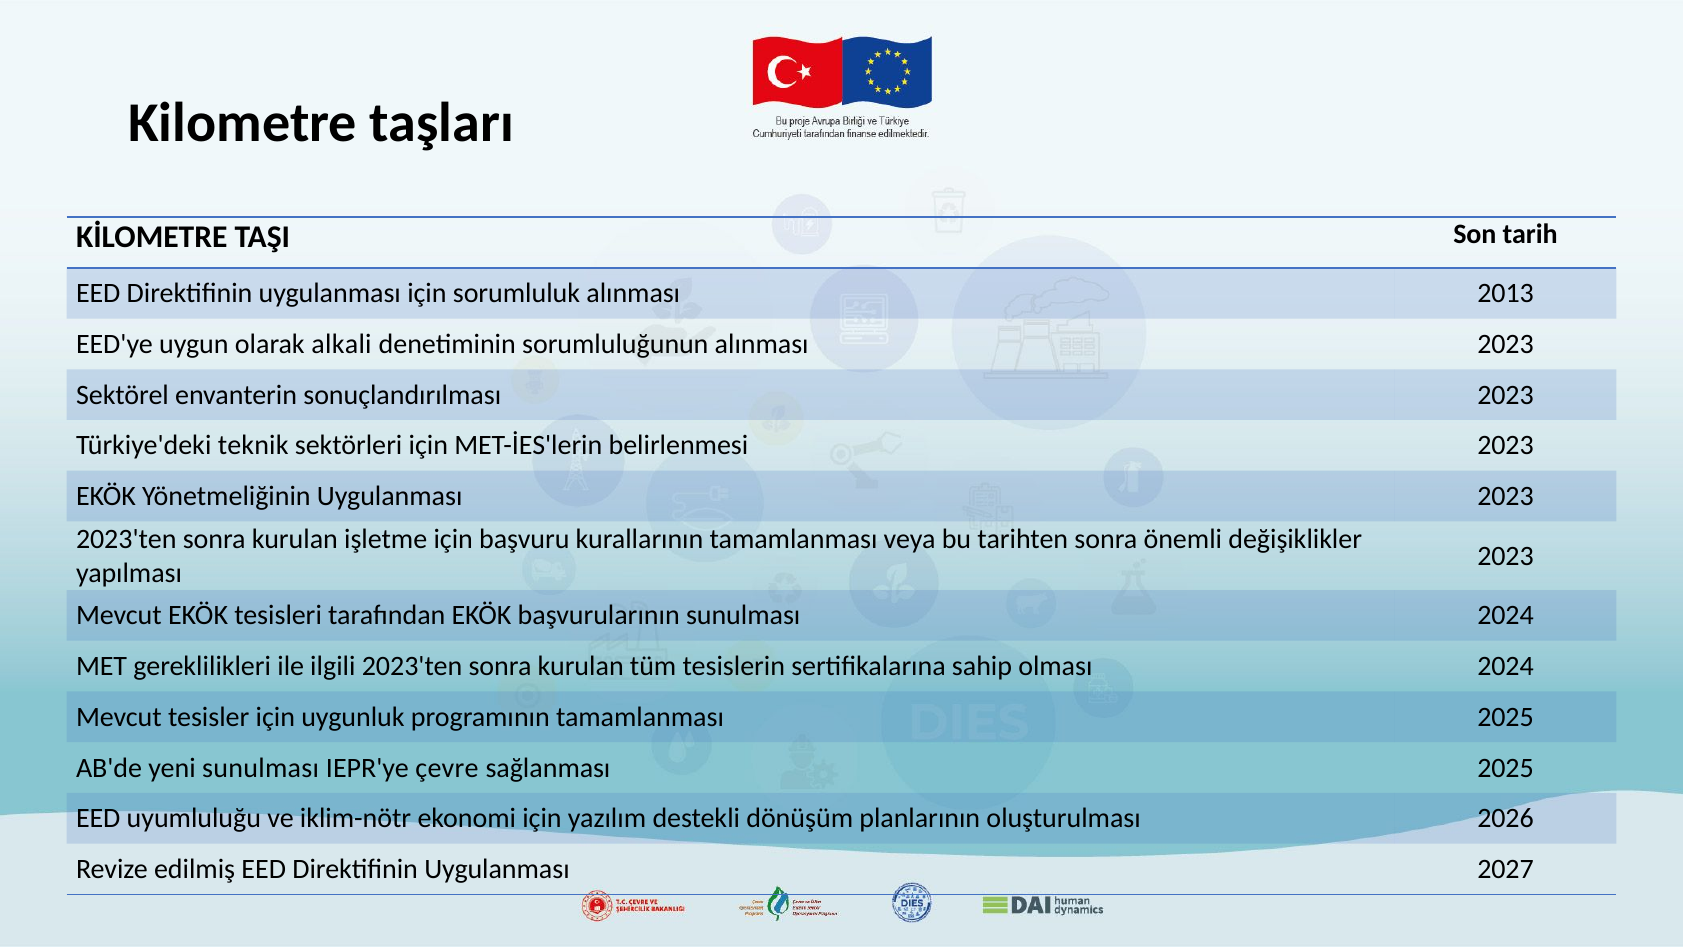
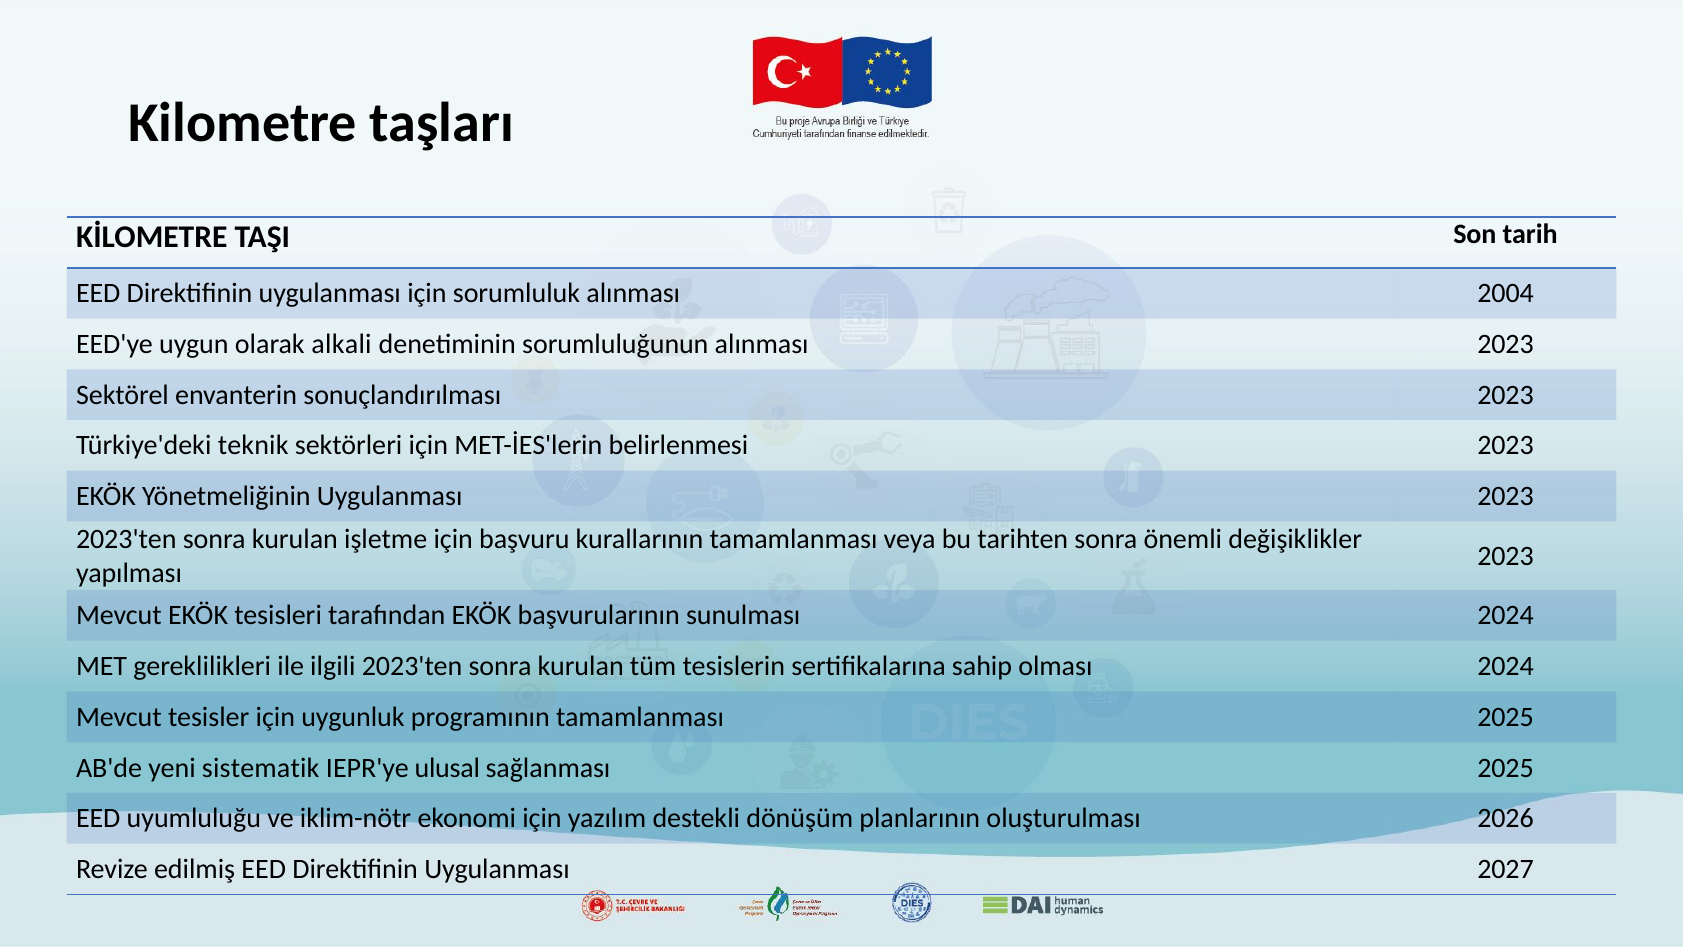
2013: 2013 -> 2004
yeni sunulması: sunulması -> sistematik
çevre: çevre -> ulusal
